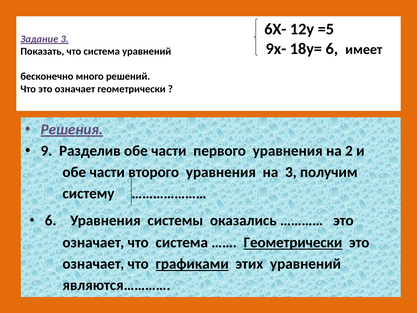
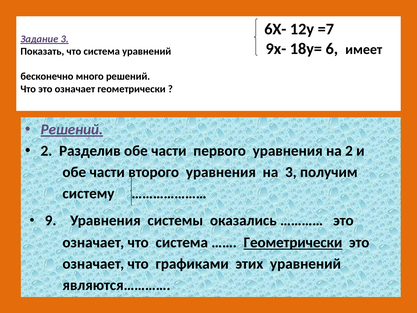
=5: =5 -> =7
Решения at (72, 129): Решения -> Решений
9 at (46, 151): 9 -> 2
6 at (51, 220): 6 -> 9
графиками underline: present -> none
